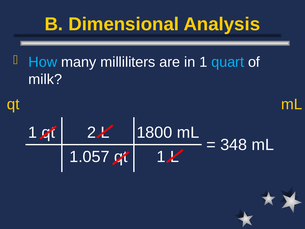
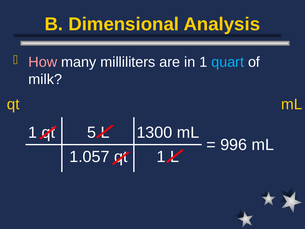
How colour: light blue -> pink
1800: 1800 -> 1300
2: 2 -> 5
348: 348 -> 996
